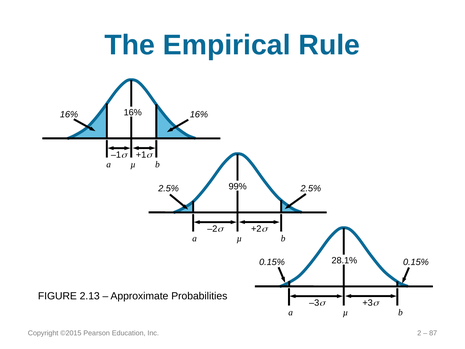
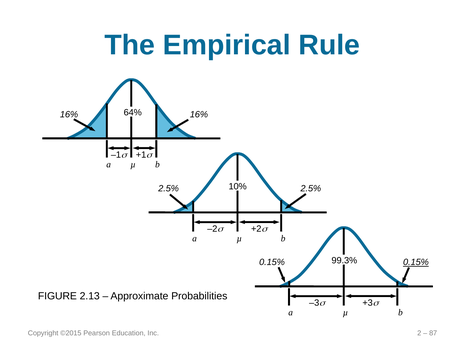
16% at (133, 112): 16% -> 64%
99%: 99% -> 10%
28.1%: 28.1% -> 99.3%
0.15% at (416, 262) underline: none -> present
